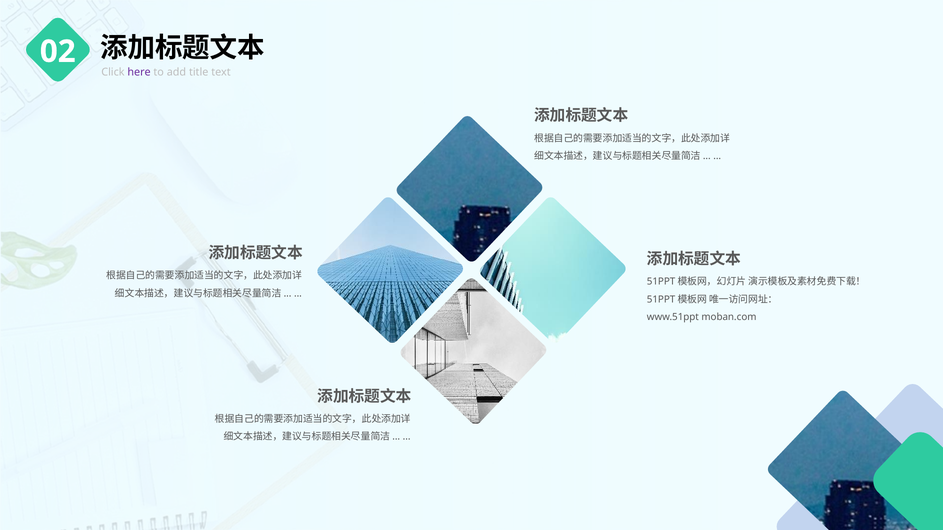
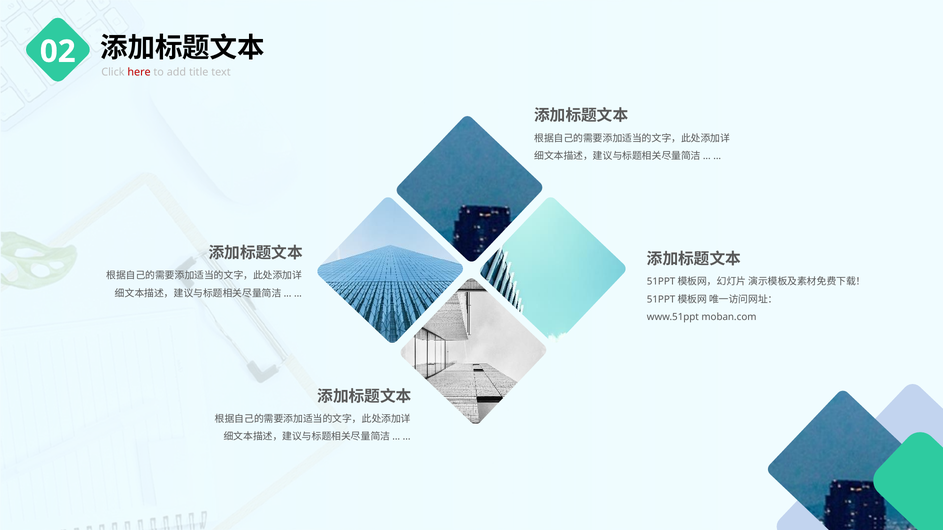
here colour: purple -> red
